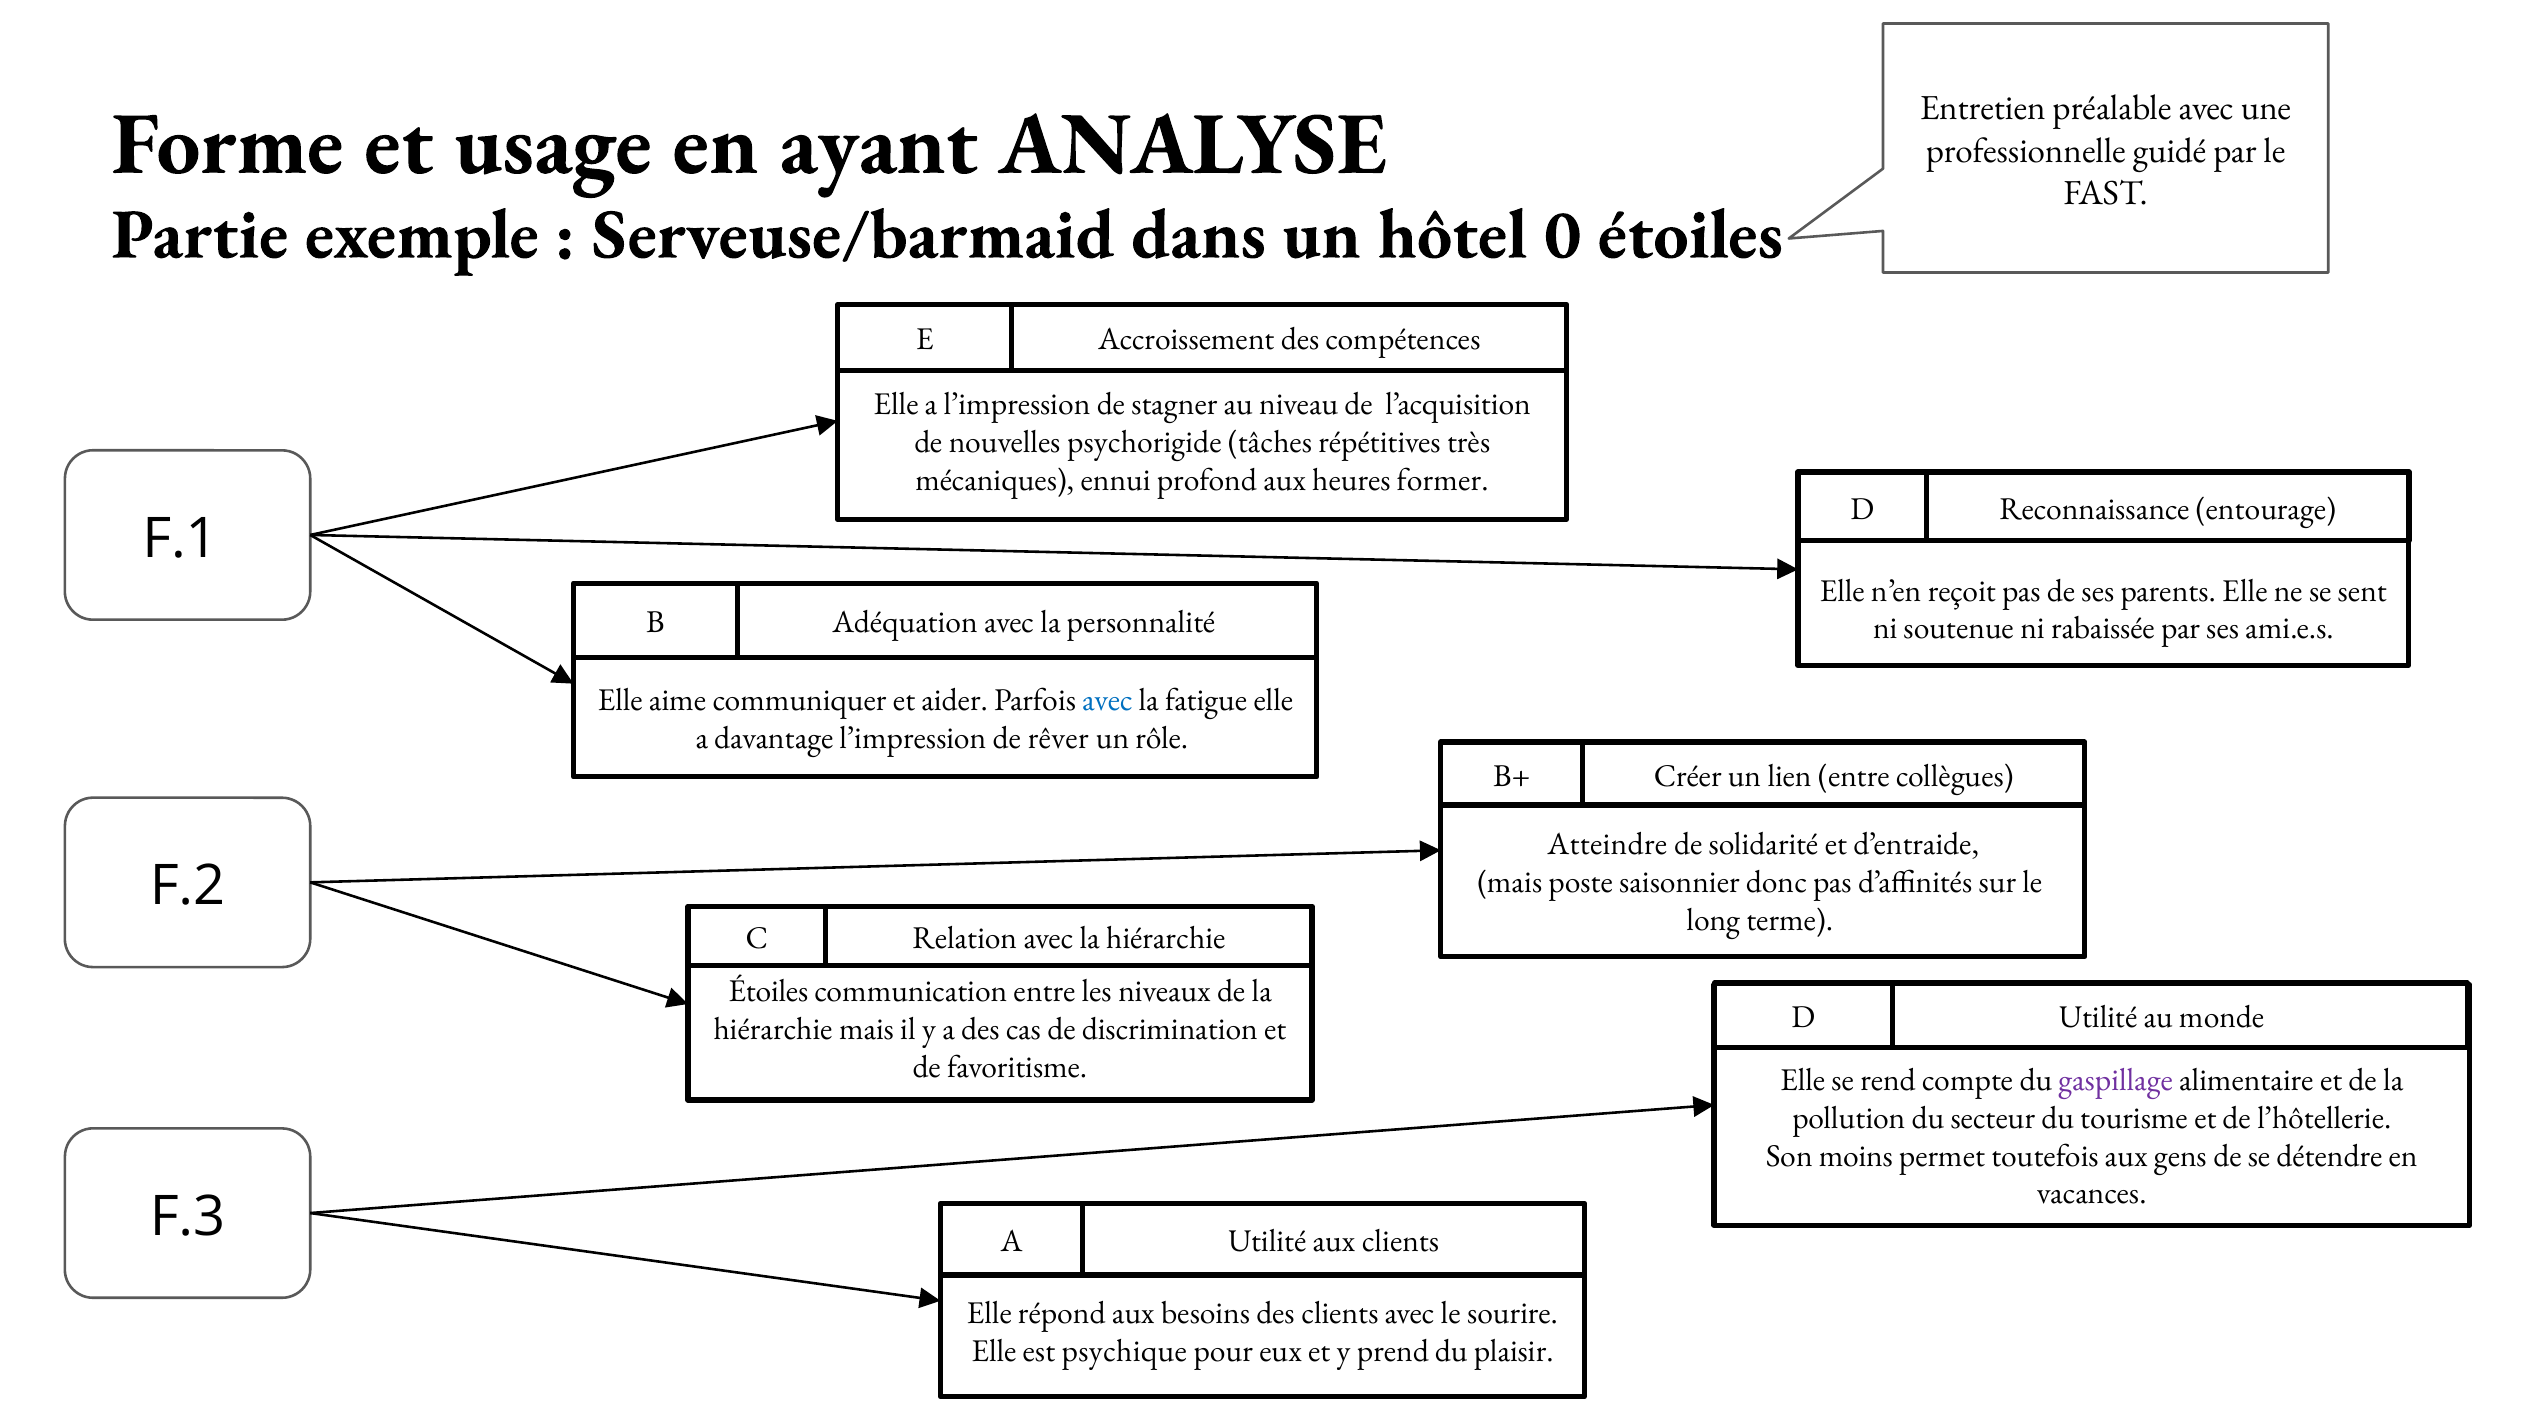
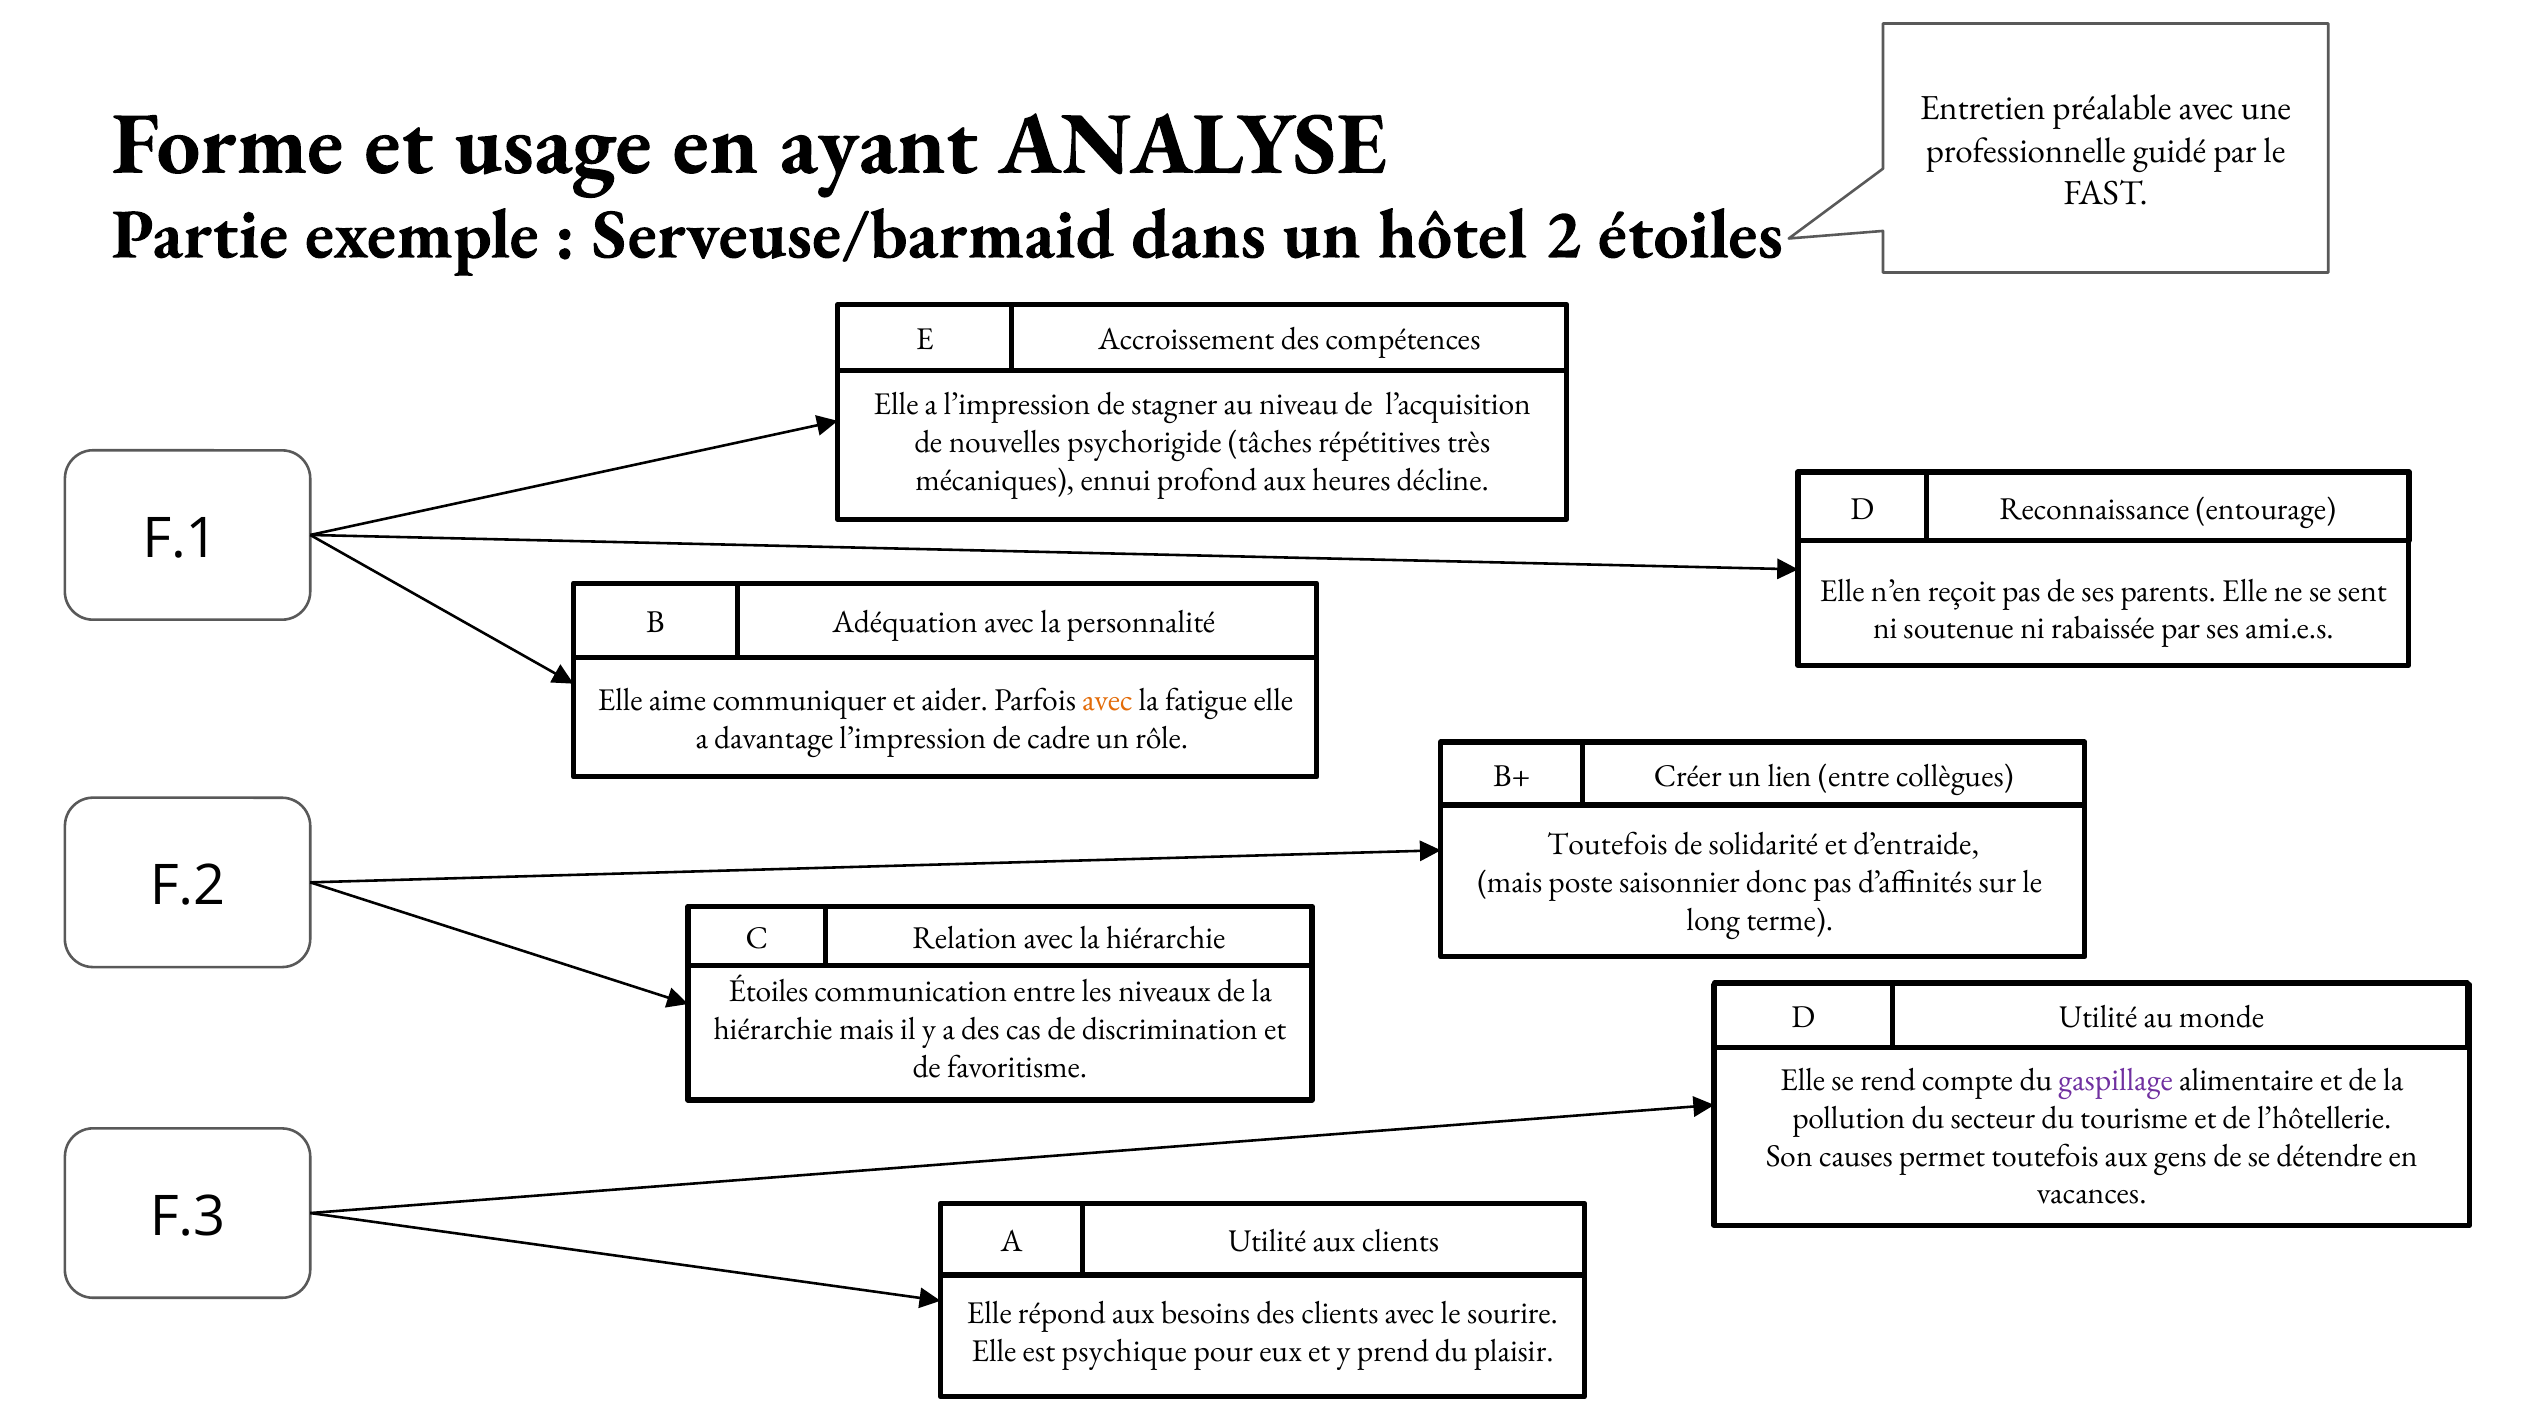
0: 0 -> 2
former: former -> décline
avec at (1107, 700) colour: blue -> orange
rêver: rêver -> cadre
Atteindre at (1607, 843): Atteindre -> Toutefois
moins: moins -> causes
